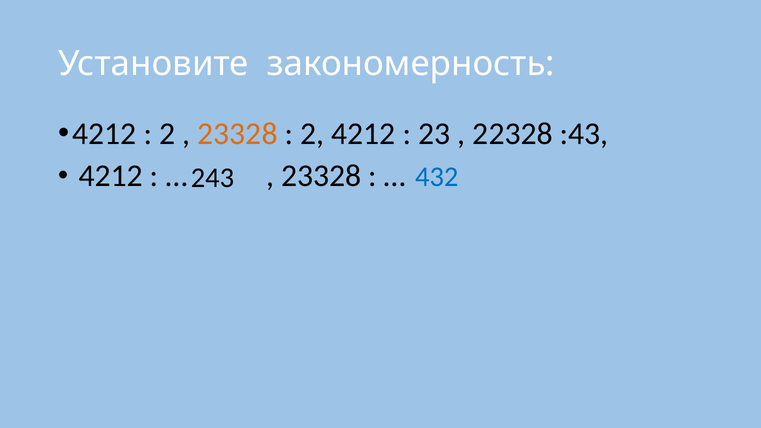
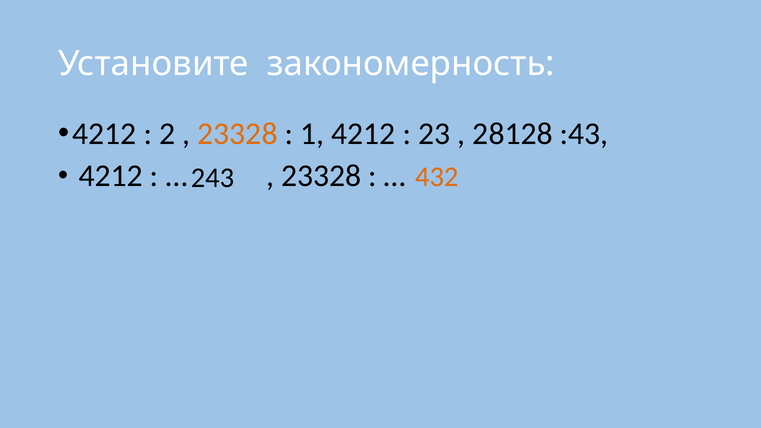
2 at (312, 134): 2 -> 1
22328: 22328 -> 28128
432 colour: blue -> orange
